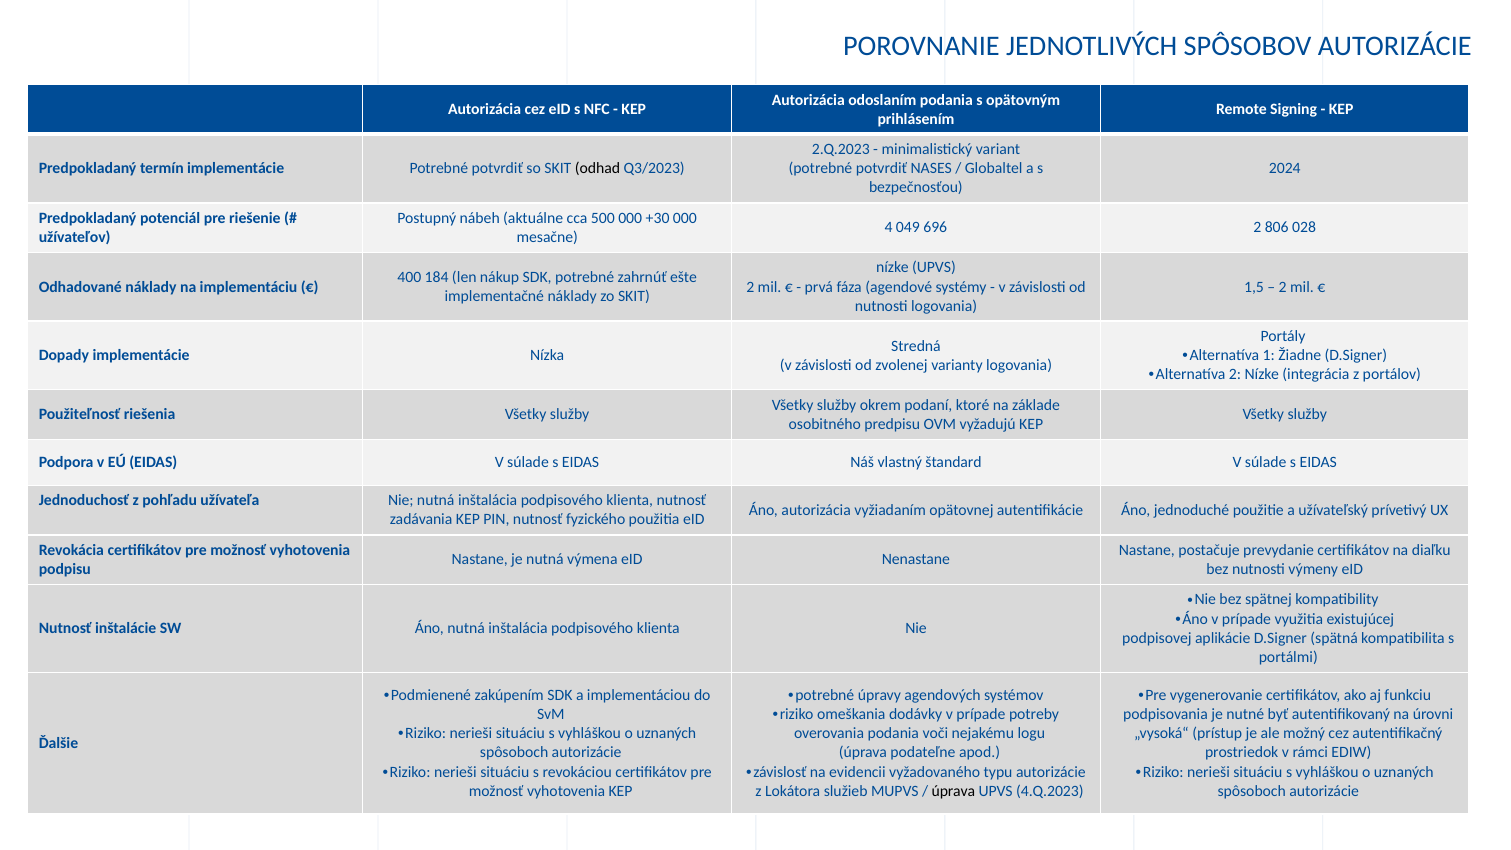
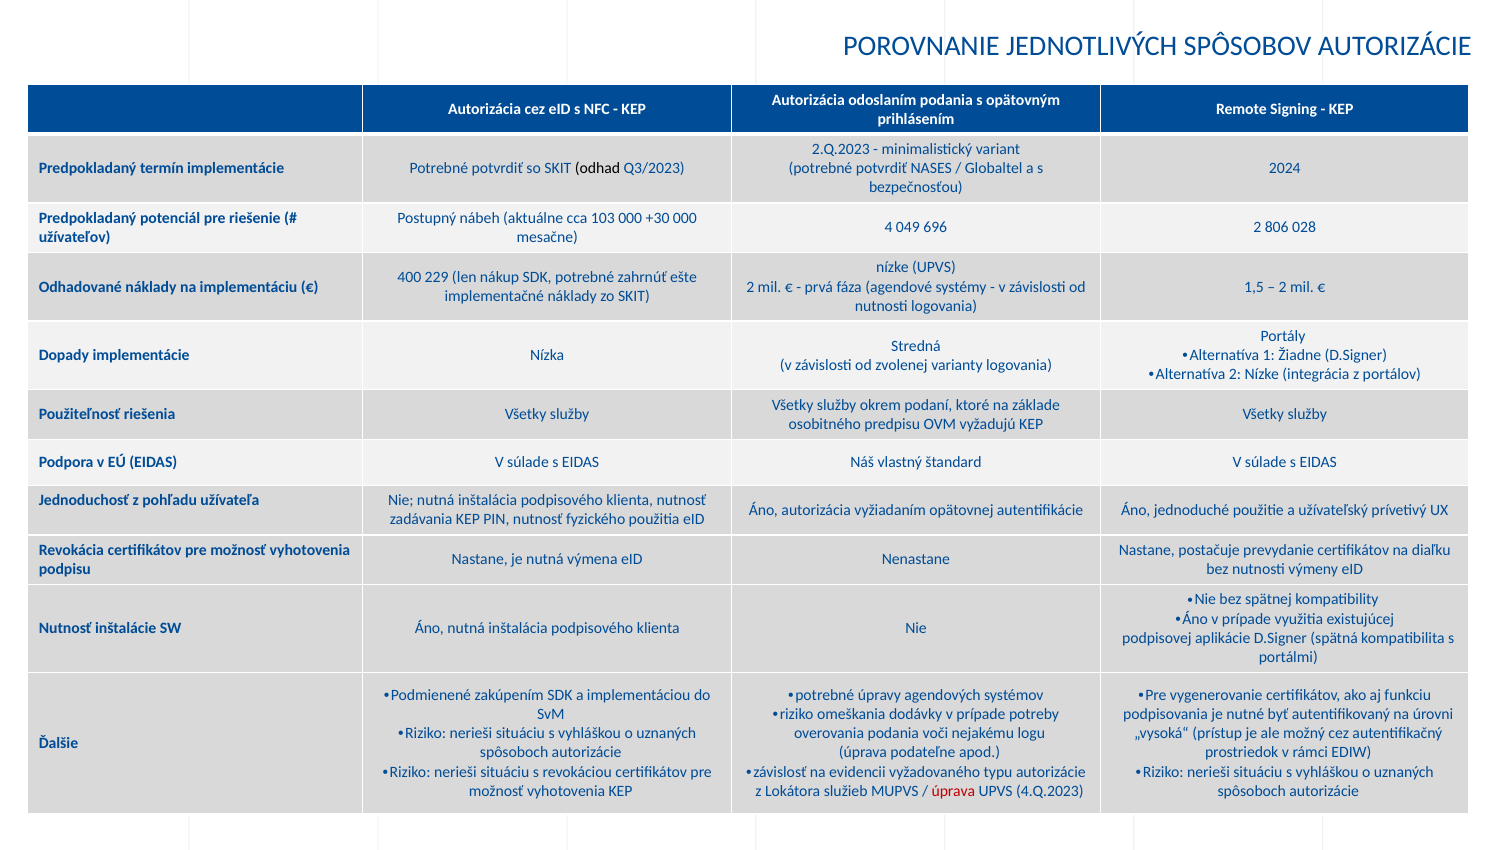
500: 500 -> 103
184: 184 -> 229
úprava at (953, 791) colour: black -> red
